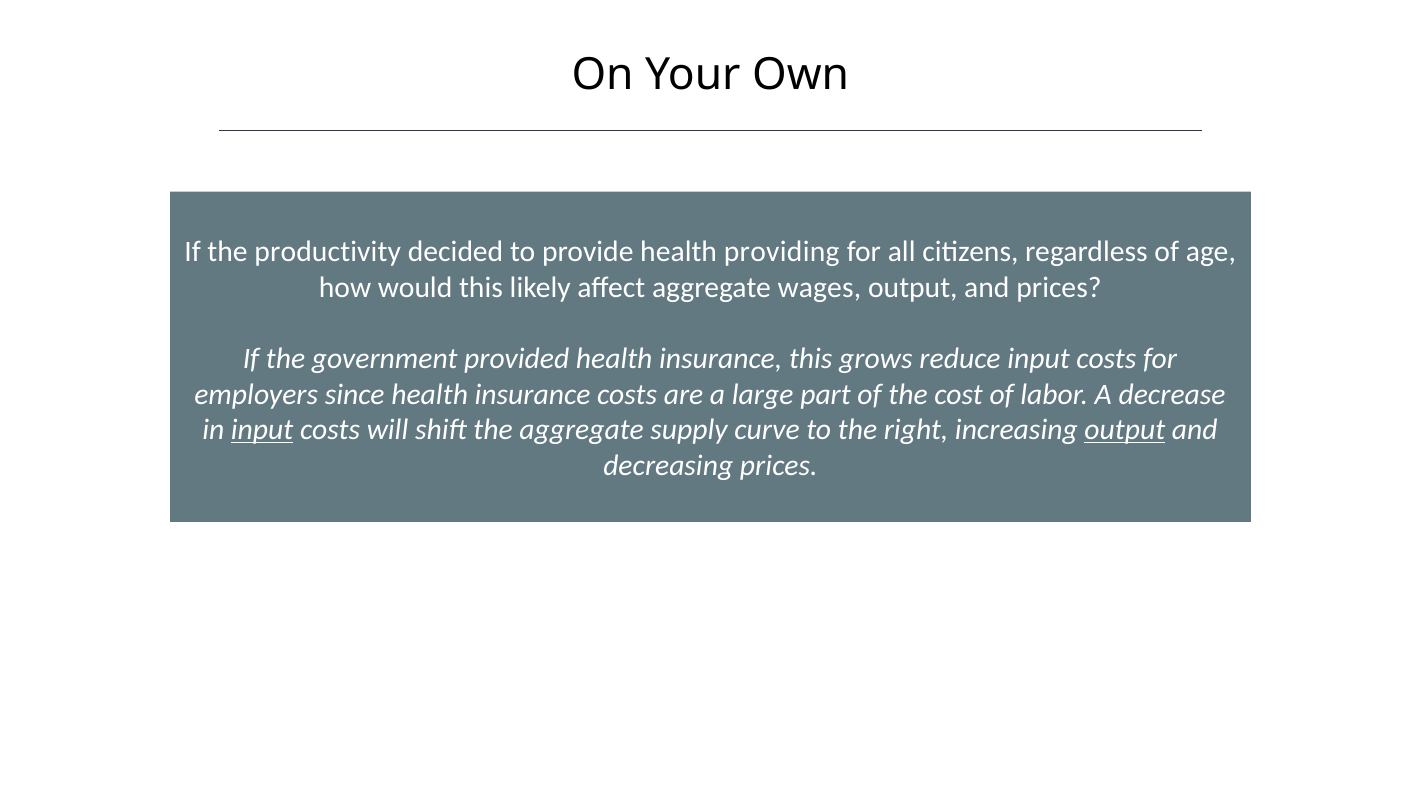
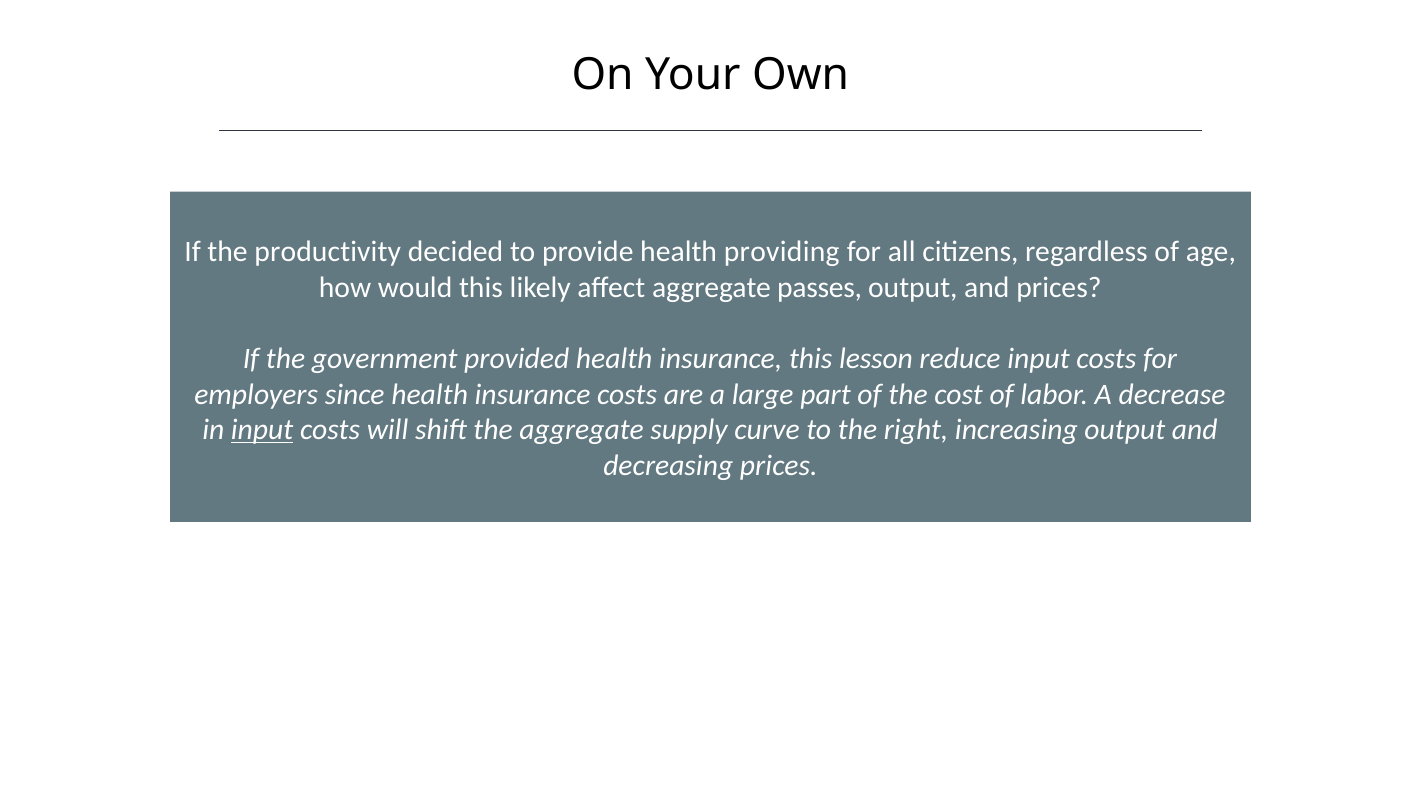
wages: wages -> passes
grows: grows -> lesson
output at (1125, 430) underline: present -> none
